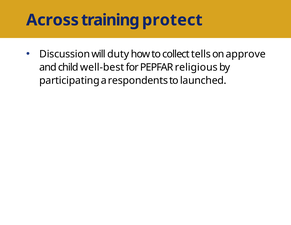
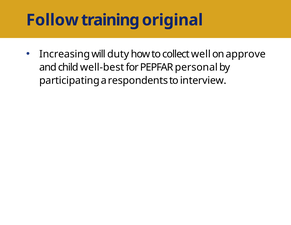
Across: Across -> Follow
protect: protect -> original
Discussion: Discussion -> Increasing
tells: tells -> well
religious: religious -> personal
launched: launched -> interview
